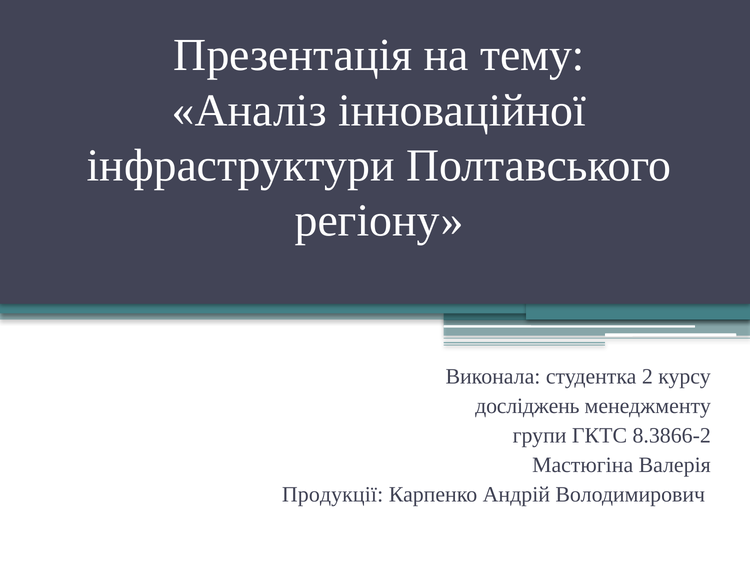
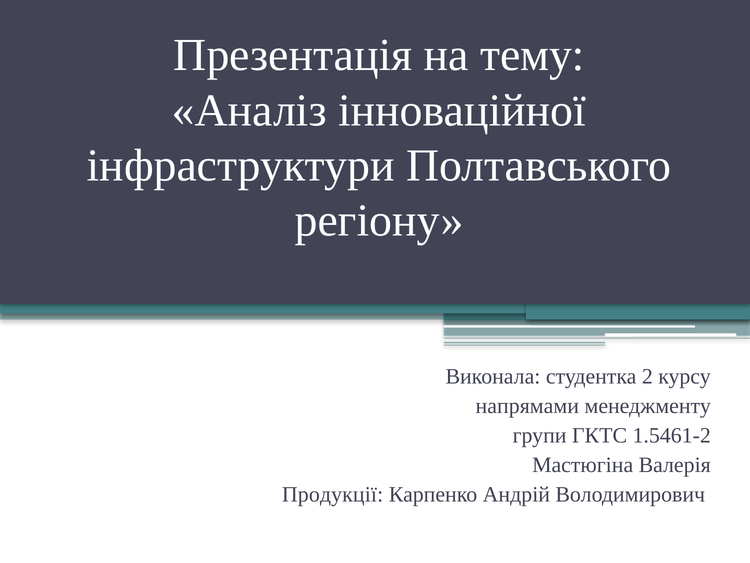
досліджень: досліджень -> напрямами
8.3866-2: 8.3866-2 -> 1.5461-2
